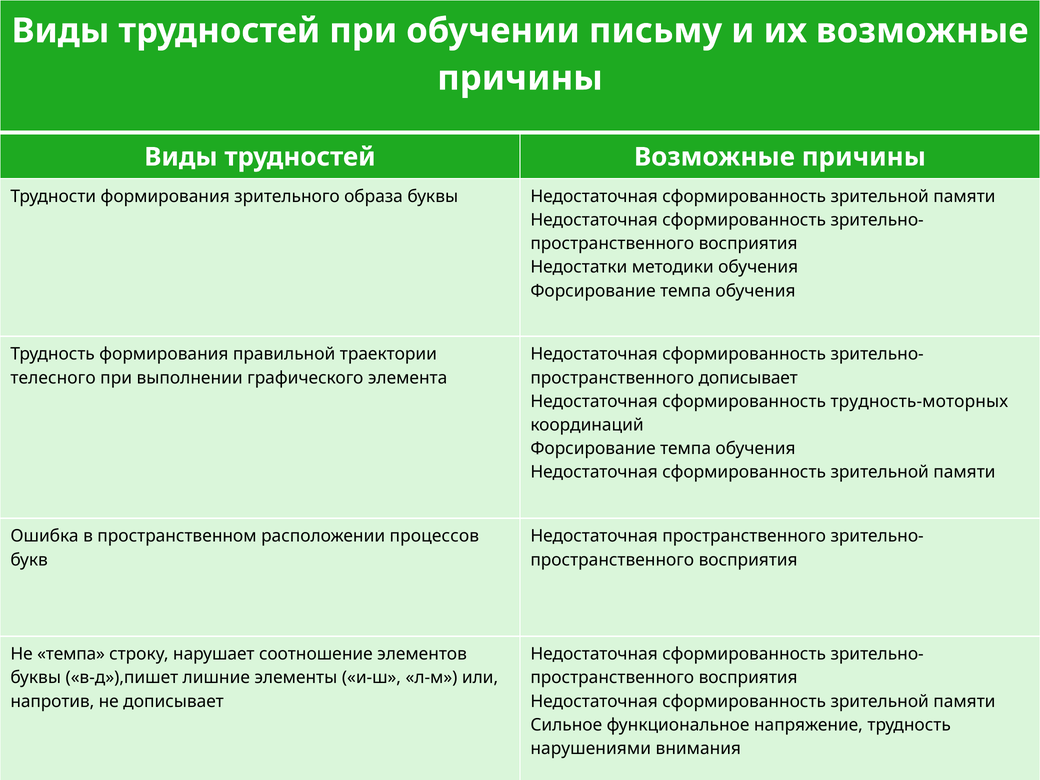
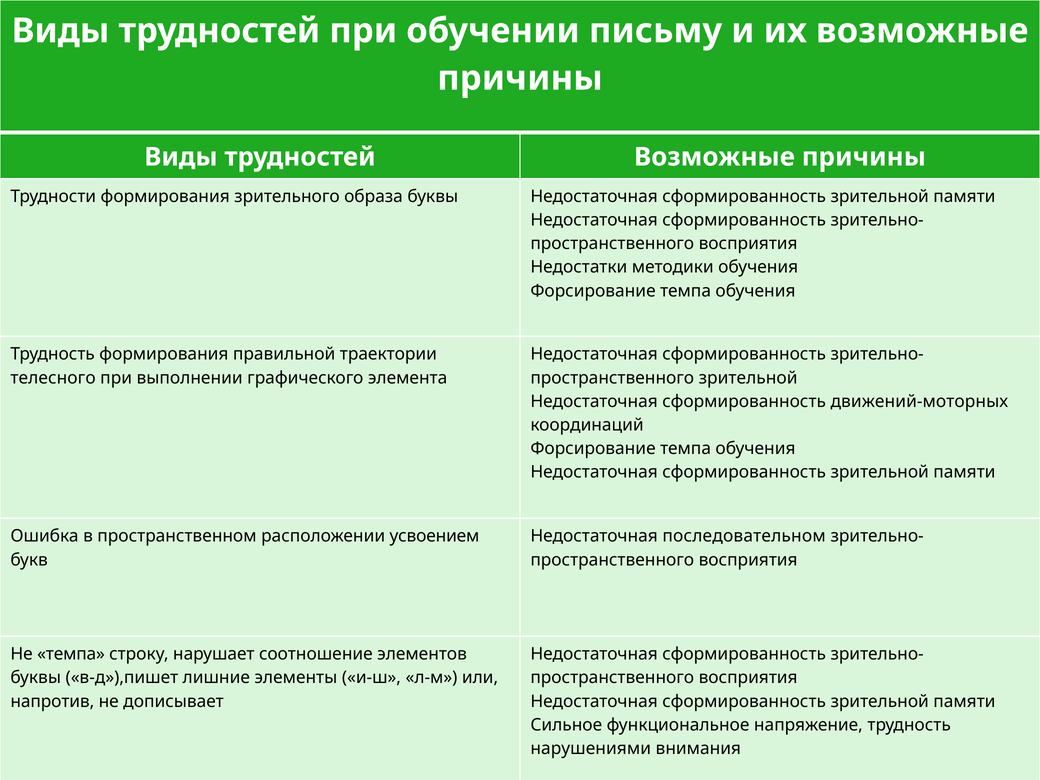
дописывает at (748, 378): дописывает -> зрительной
трудность-моторных: трудность-моторных -> движений-моторных
процессов: процессов -> усвоением
Недостаточная пространственного: пространственного -> последовательном
